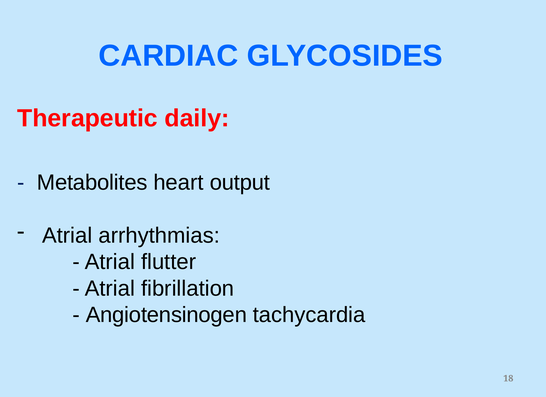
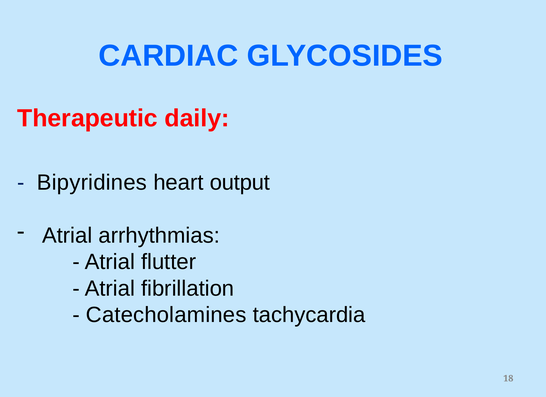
Metabolites: Metabolites -> Bipyridines
Angiotensinogen: Angiotensinogen -> Catecholamines
